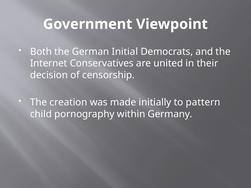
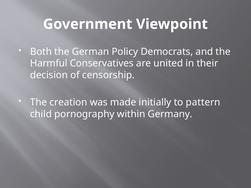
Initial: Initial -> Policy
Internet: Internet -> Harmful
